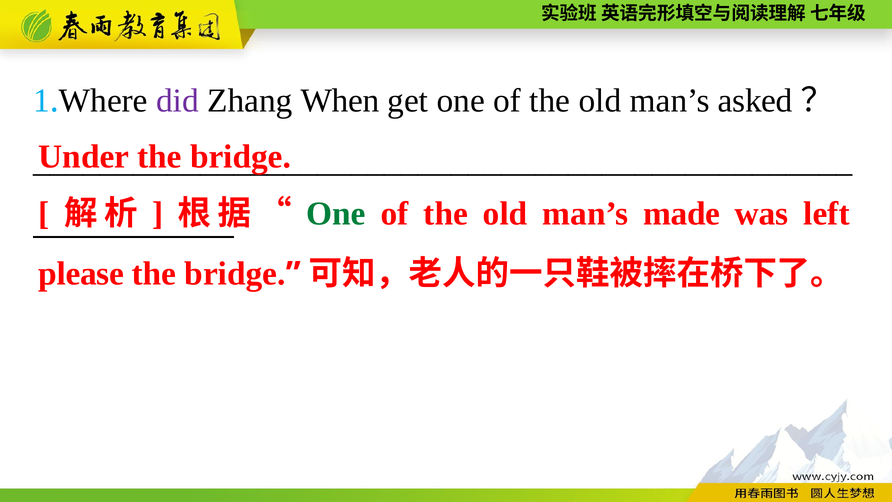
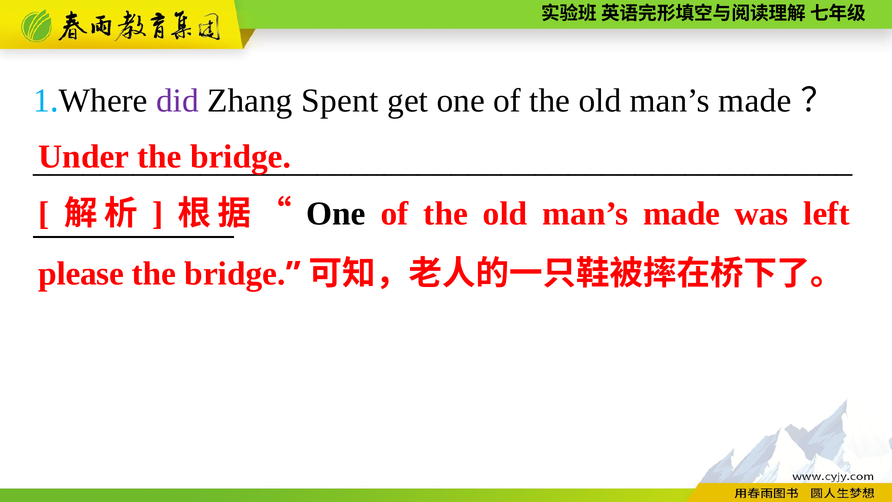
When: When -> Spent
asked at (755, 100): asked -> made
One at (336, 214) colour: green -> black
